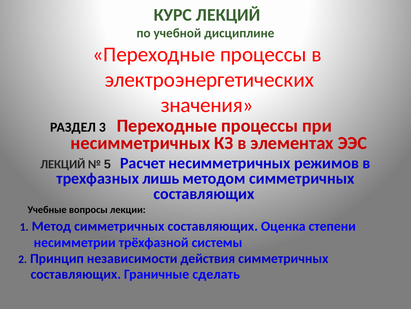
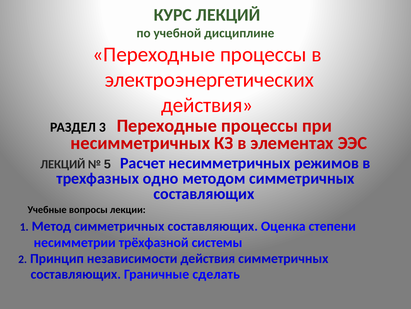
значения at (207, 105): значения -> действия
лишь: лишь -> одно
